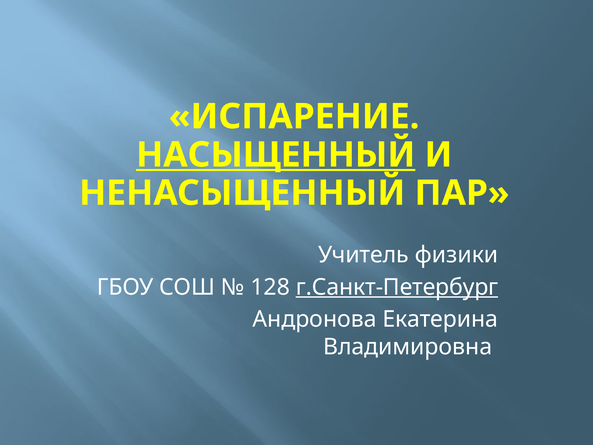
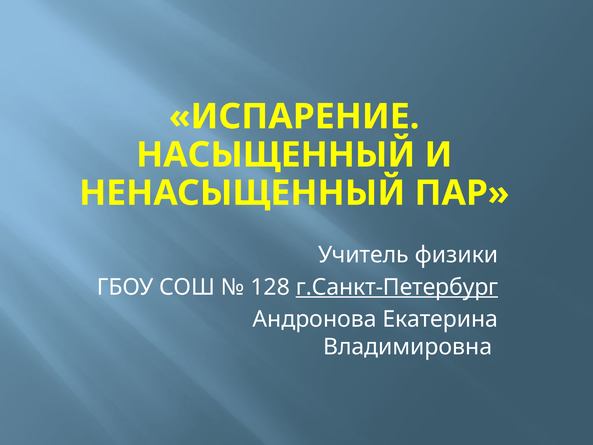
НАСЫЩЕННЫЙ underline: present -> none
